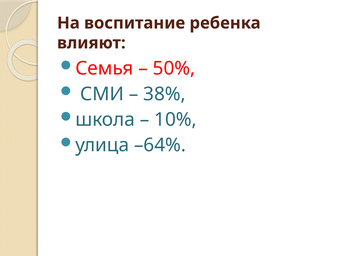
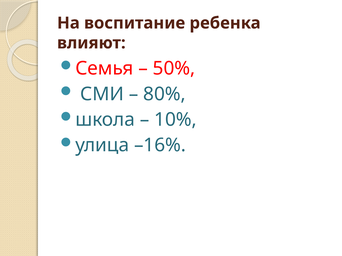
38%: 38% -> 80%
–64%: –64% -> –16%
